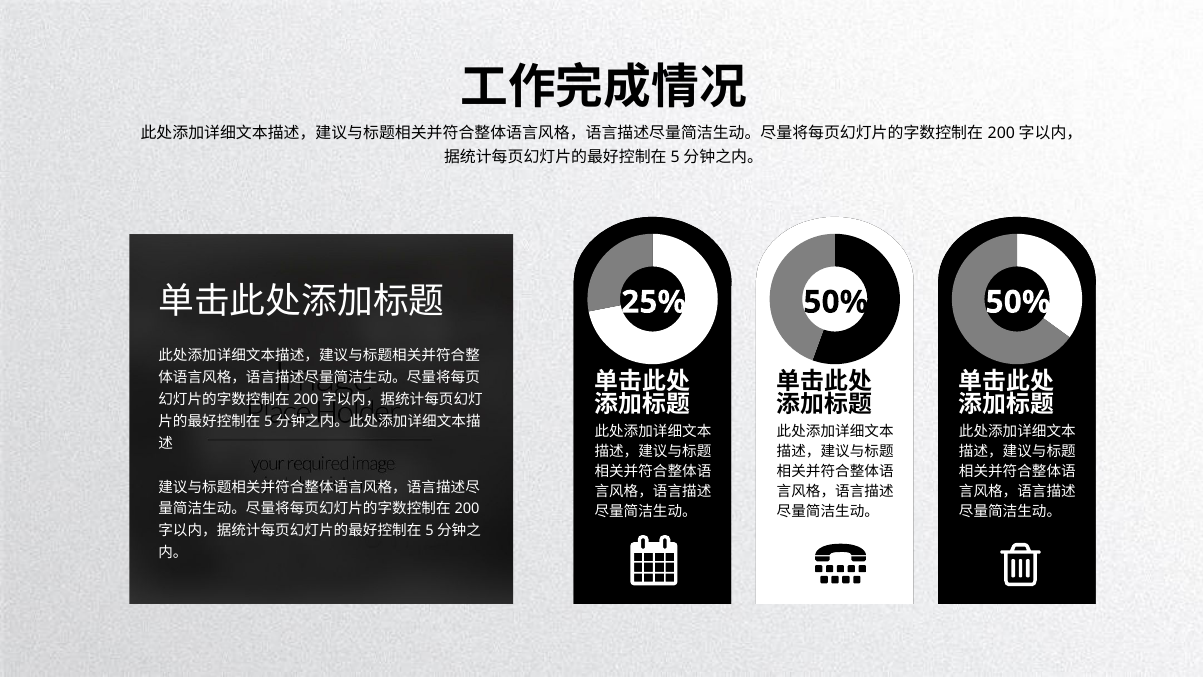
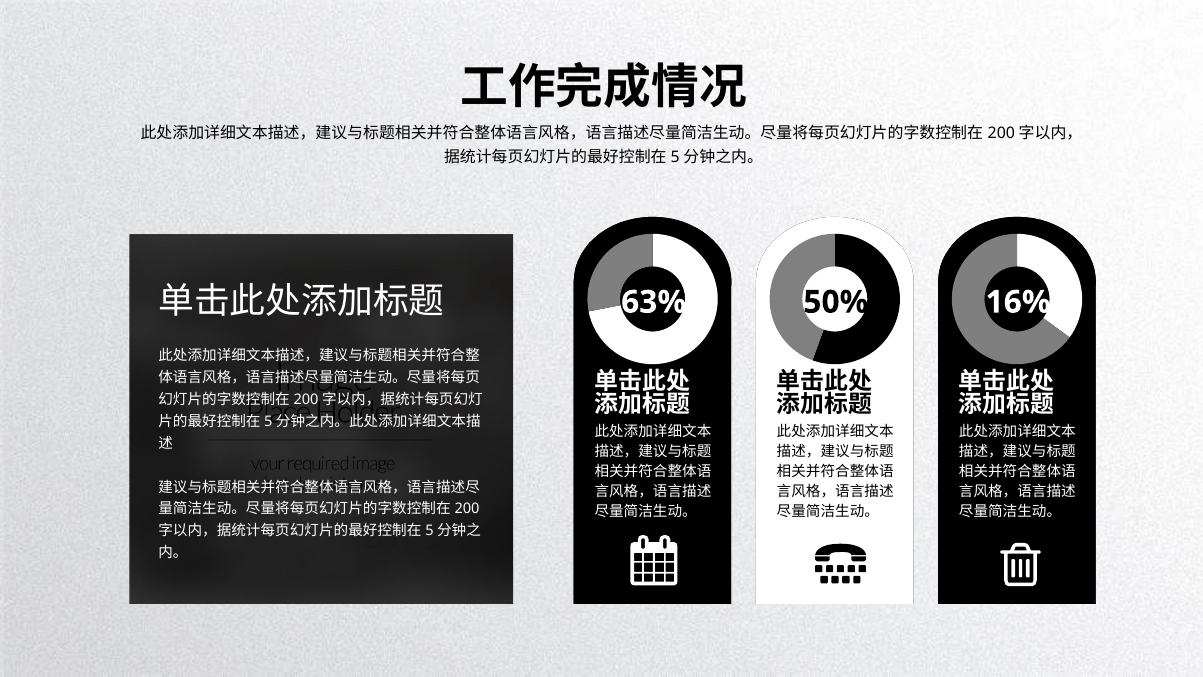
50% 50%: 50% -> 16%
25%: 25% -> 63%
